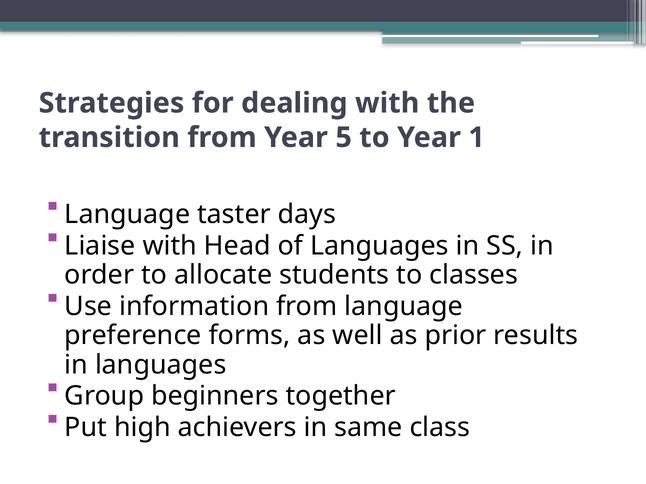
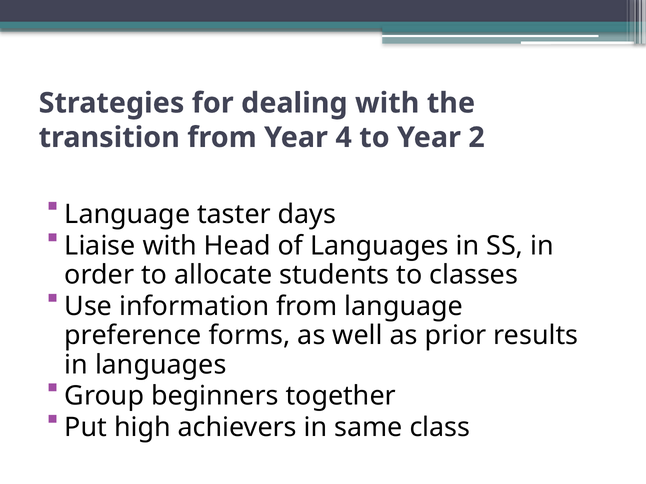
5: 5 -> 4
1: 1 -> 2
